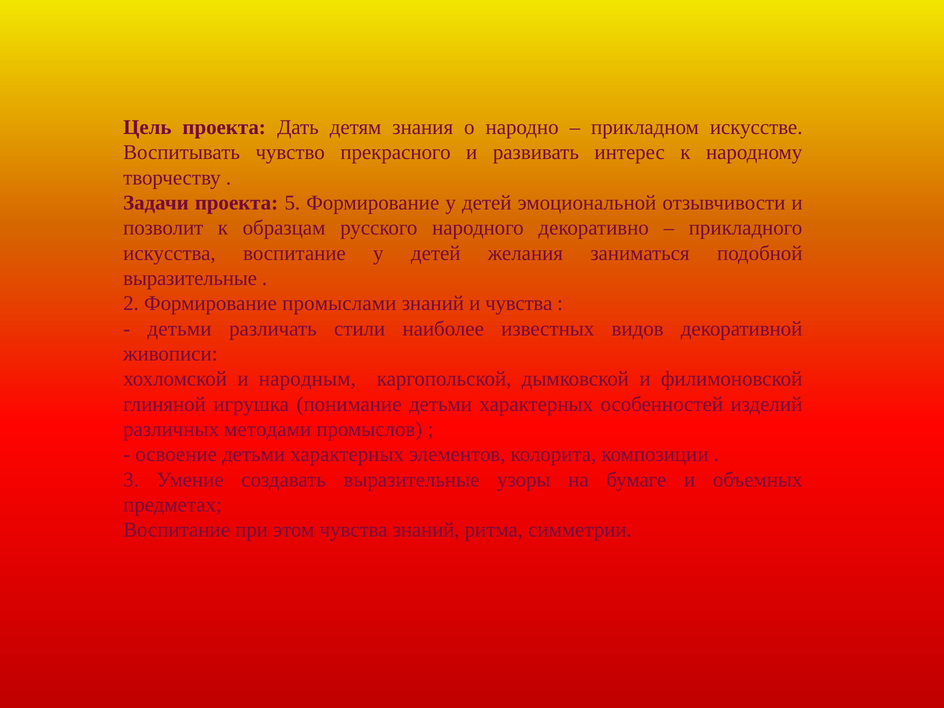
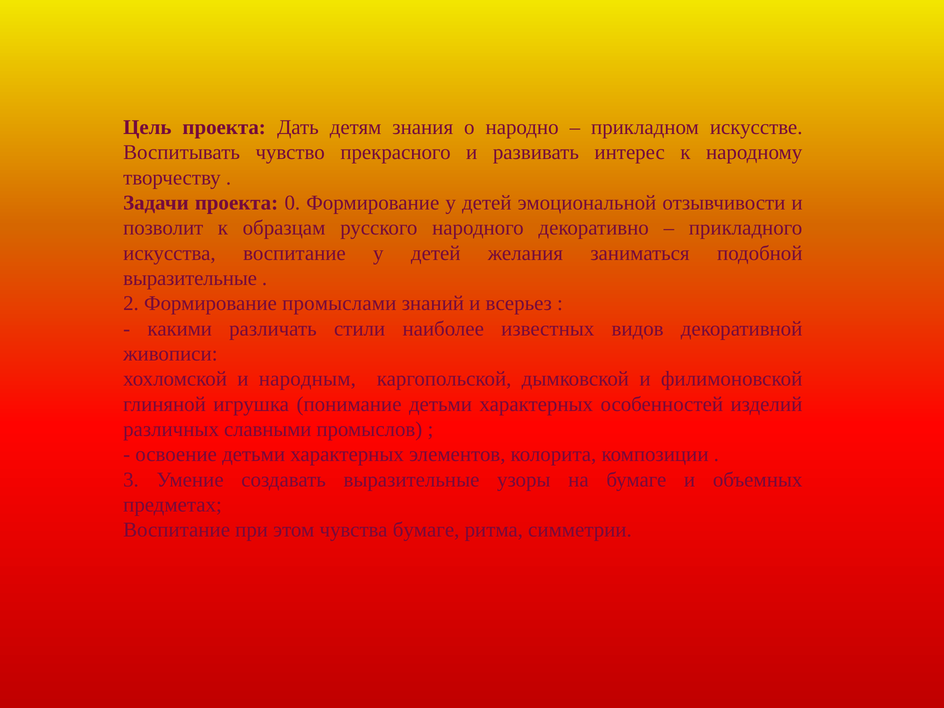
5: 5 -> 0
и чувства: чувства -> всерьез
детьми at (180, 329): детьми -> какими
методами: методами -> славными
чувства знаний: знаний -> бумаге
